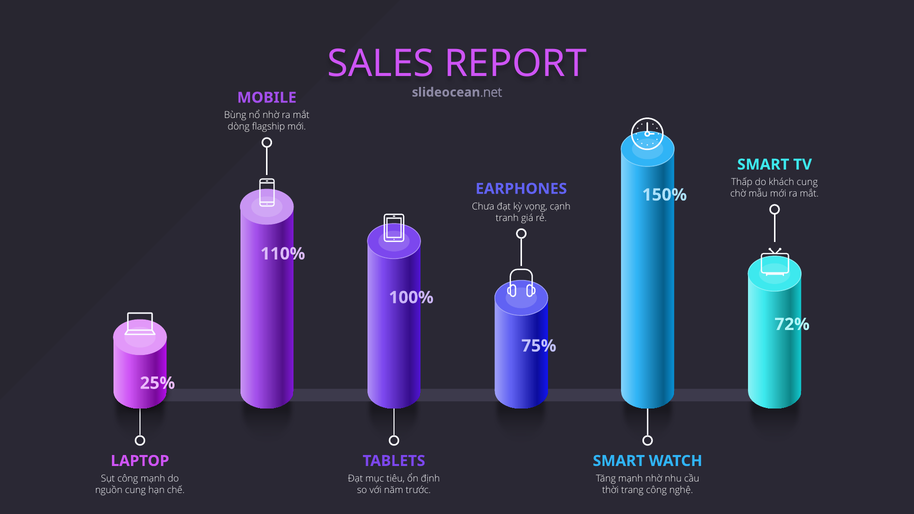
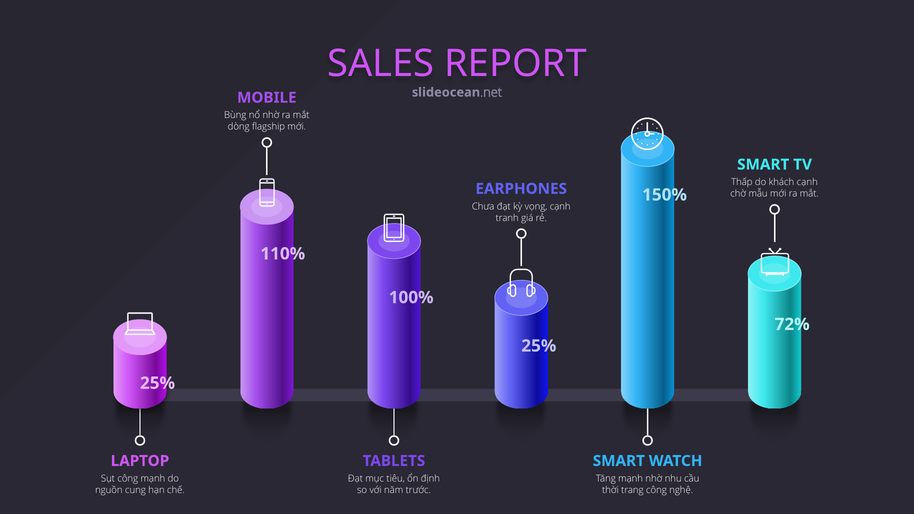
khách cung: cung -> cạnh
75% at (539, 346): 75% -> 25%
